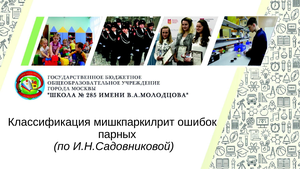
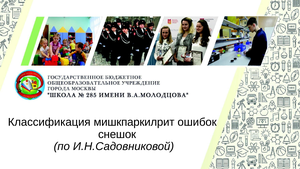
парных: парных -> снешок
